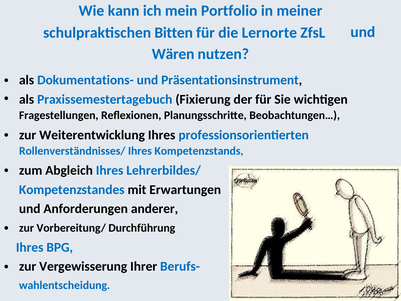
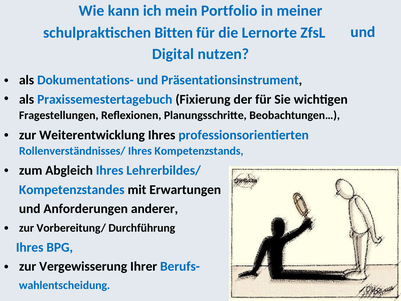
Wären: Wären -> Digital
